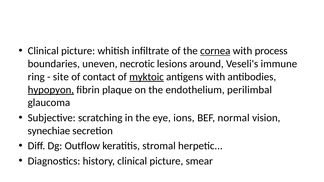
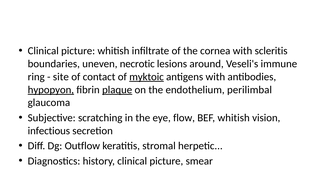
cornea underline: present -> none
process: process -> scleritis
plaque underline: none -> present
ions: ions -> flow
BEF normal: normal -> whitish
synechiae: synechiae -> infectious
